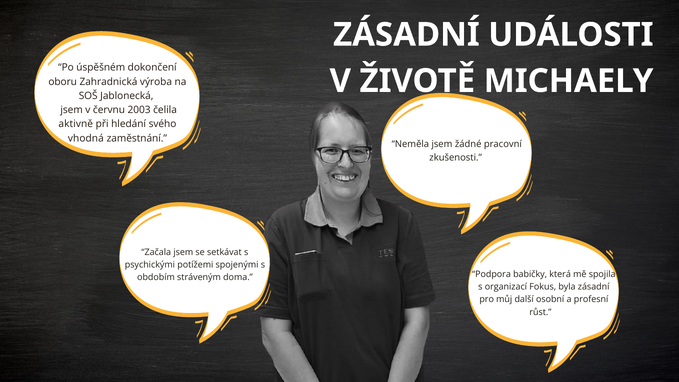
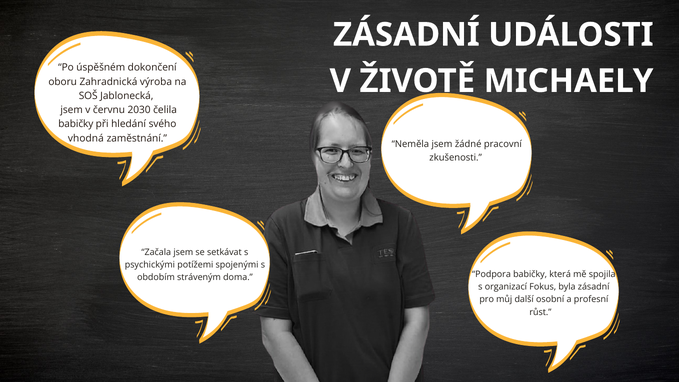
2003: 2003 -> 2030
aktivně at (76, 124): aktivně -> babičky
